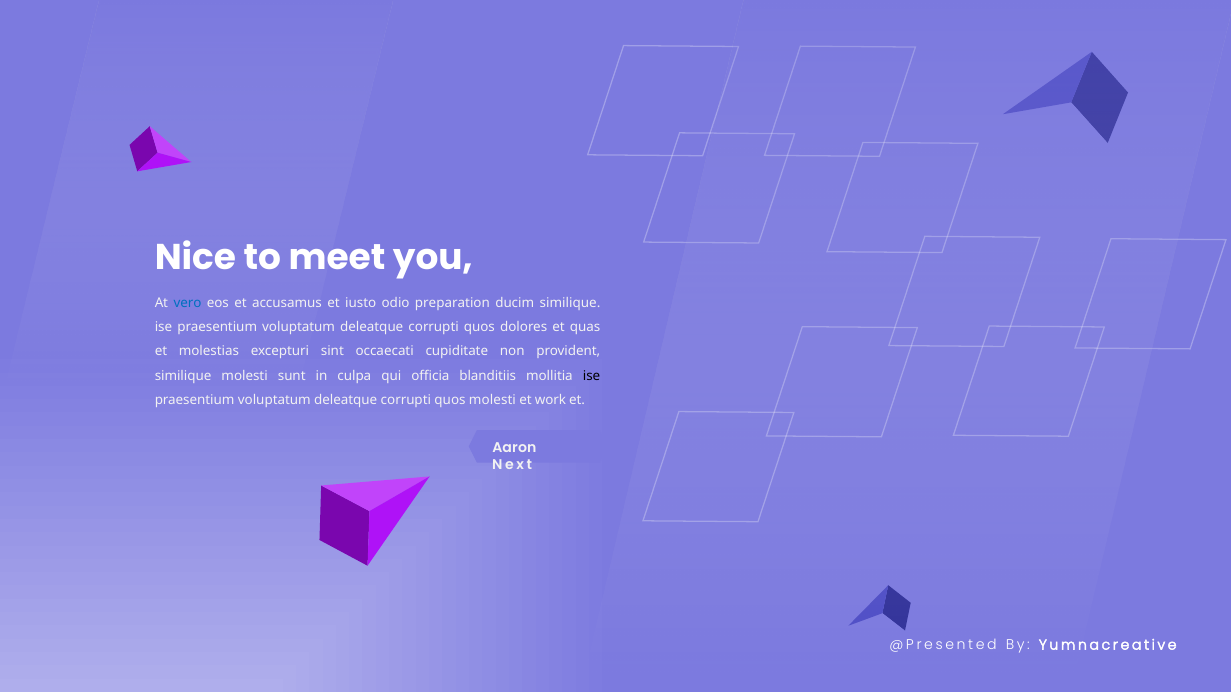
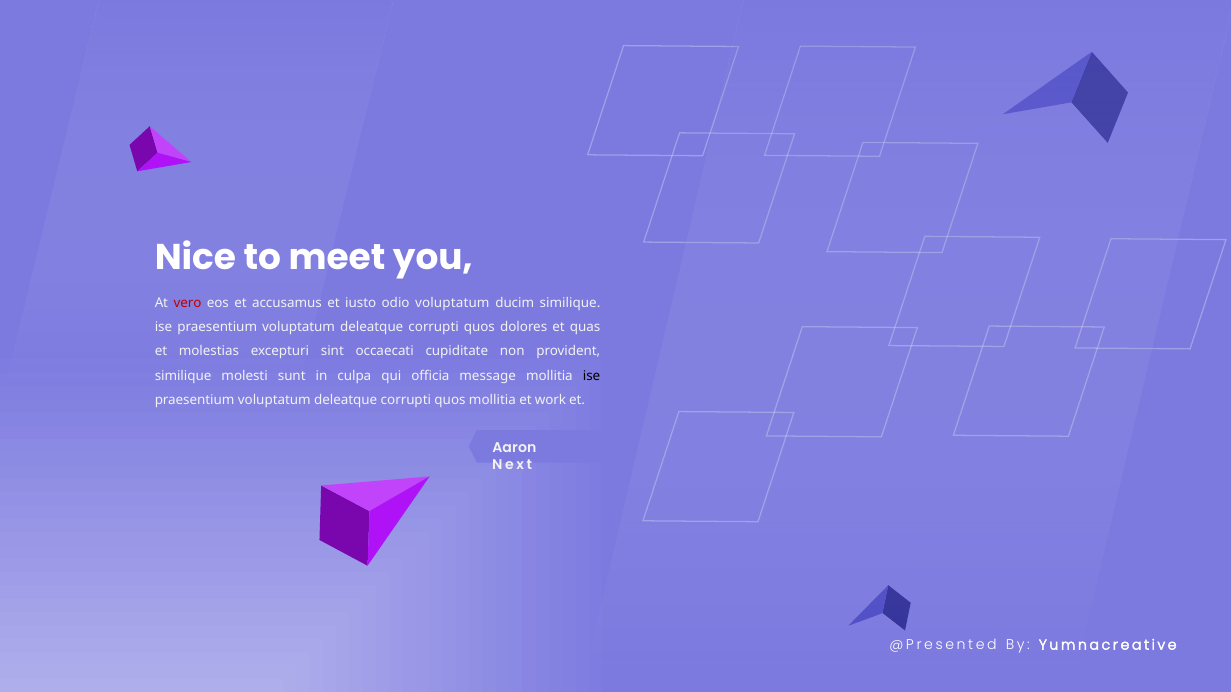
vero colour: blue -> red
odio preparation: preparation -> voluptatum
blanditiis: blanditiis -> message
quos molesti: molesti -> mollitia
